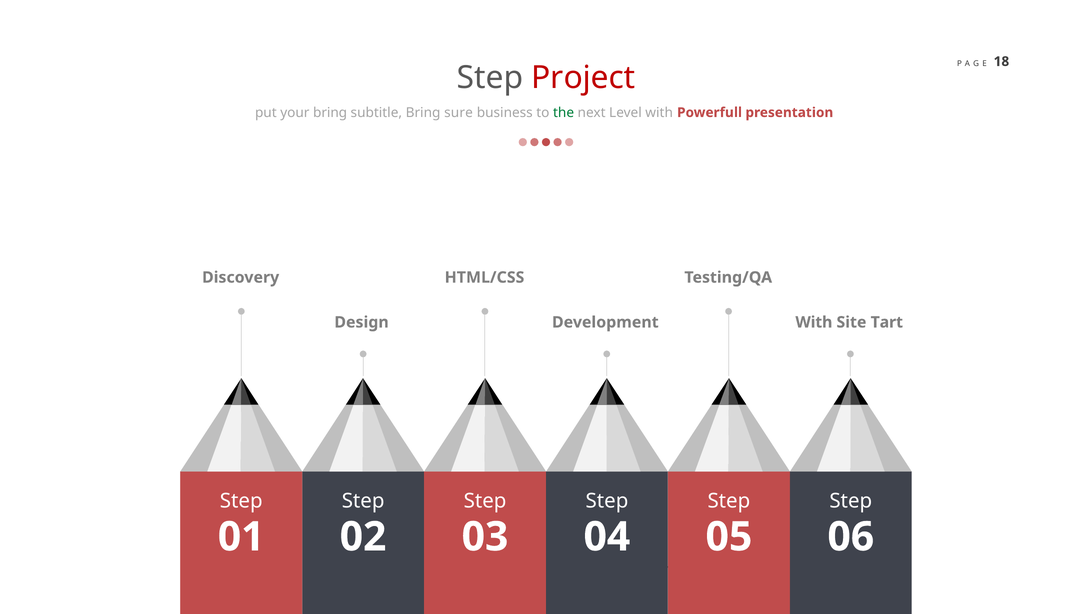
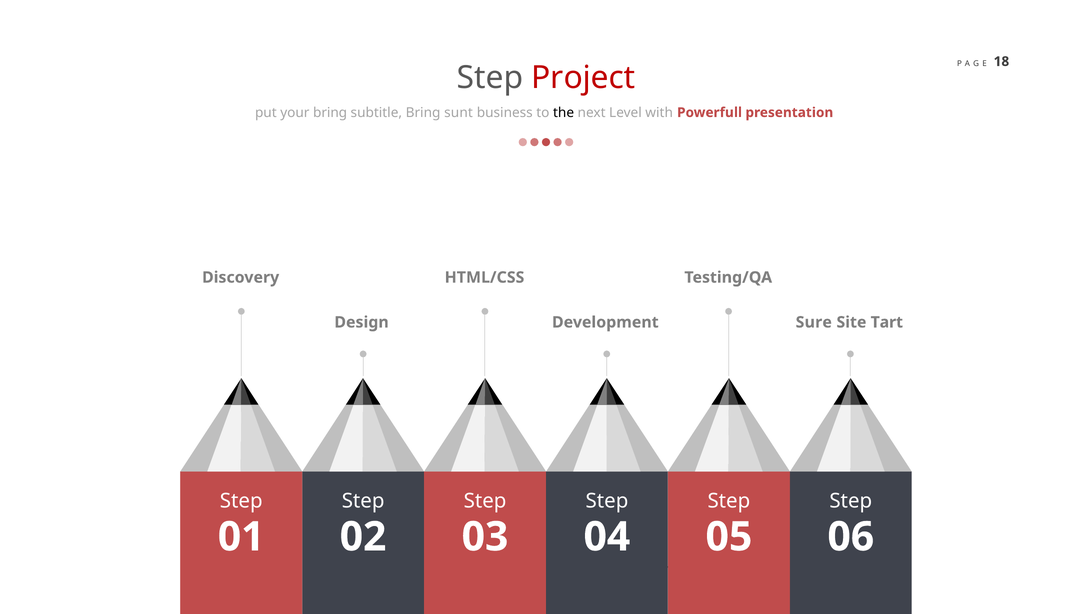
sure: sure -> sunt
the colour: green -> black
Development With: With -> Sure
